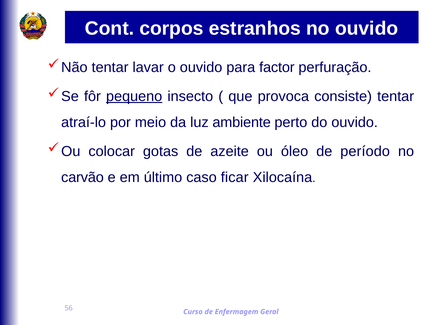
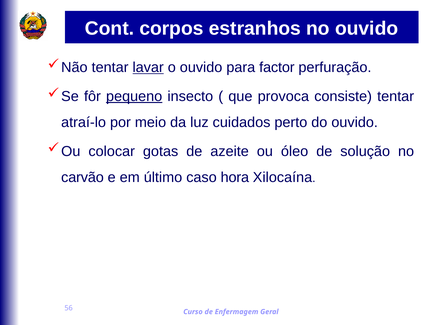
lavar underline: none -> present
ambiente: ambiente -> cuidados
período: período -> solução
ficar: ficar -> hora
